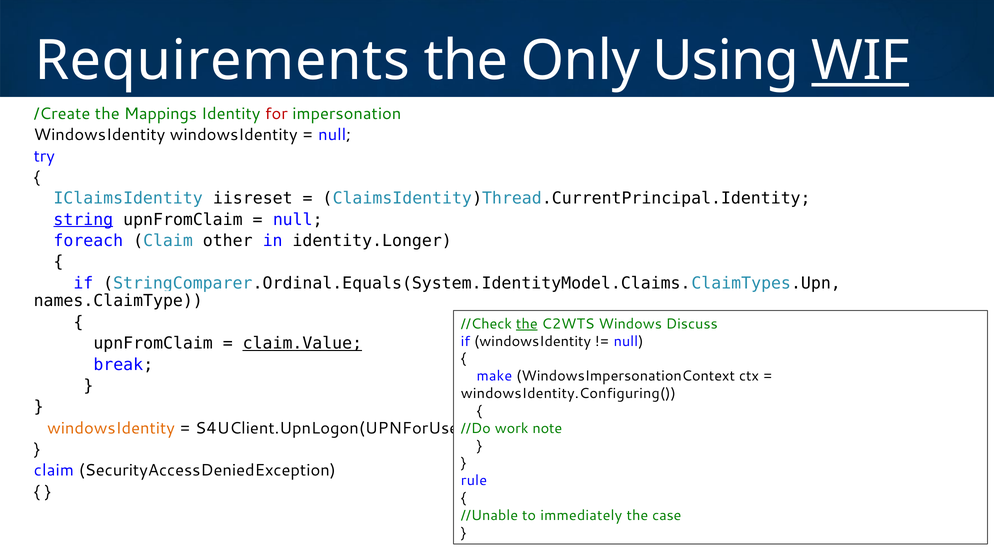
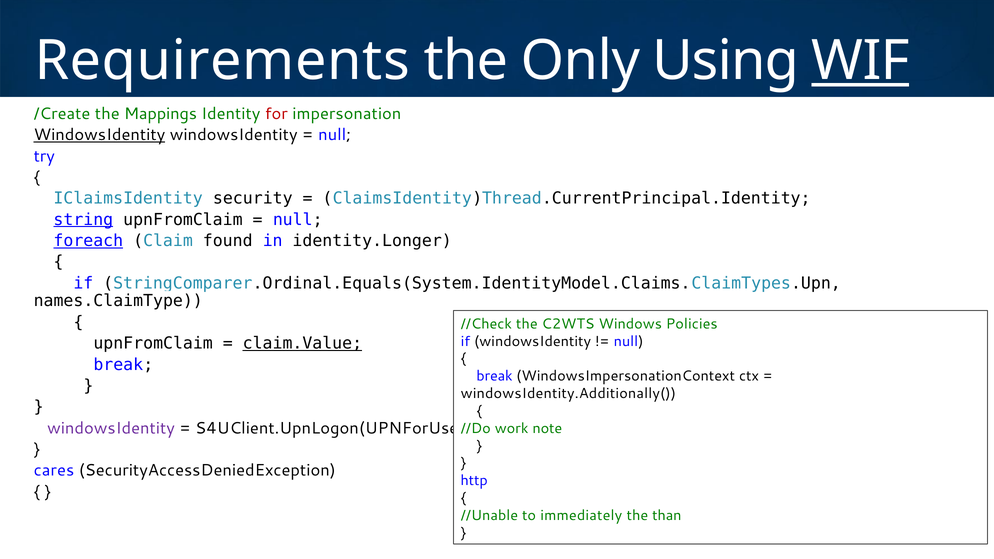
WindowsIdentity at (99, 135) underline: none -> present
iisreset: iisreset -> security
foreach underline: none -> present
other: other -> found
the at (527, 324) underline: present -> none
Discuss: Discuss -> Policies
make at (494, 376): make -> break
windowsIdentity.Configuring(: windowsIdentity.Configuring( -> windowsIdentity.Additionally(
windowsIdentity at (111, 428) colour: orange -> purple
claim at (54, 470): claim -> cares
rule: rule -> http
case: case -> than
